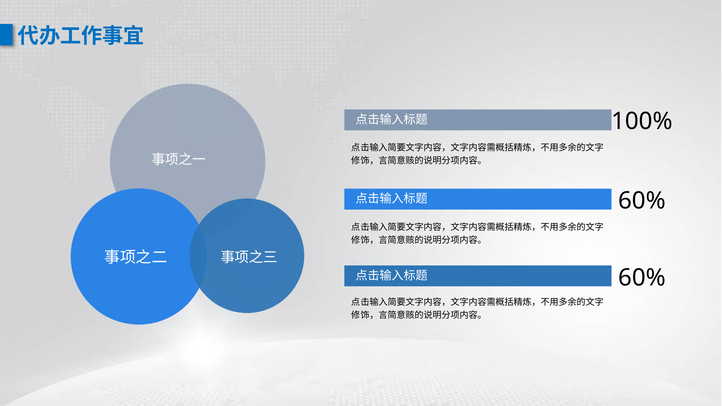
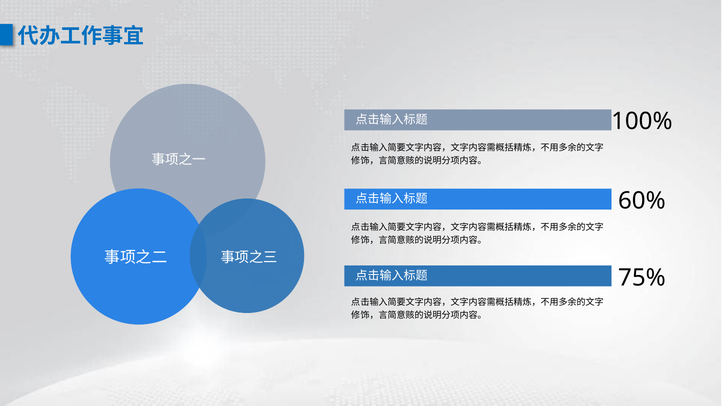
60% at (642, 278): 60% -> 75%
